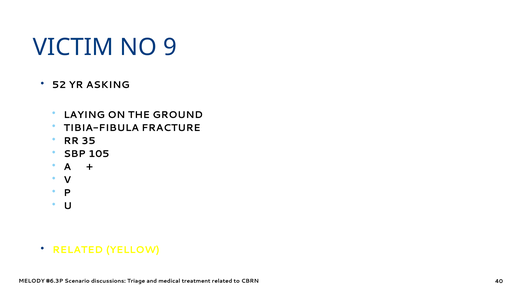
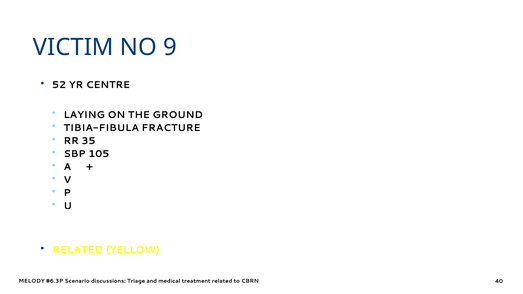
ASKING: ASKING -> CENTRE
